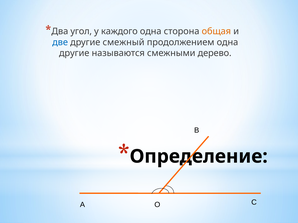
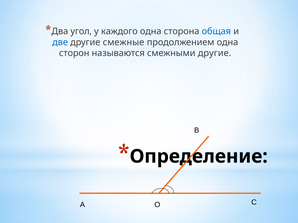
общая colour: orange -> blue
смежный: смежный -> смежные
другие at (74, 53): другие -> сторон
смежными дерево: дерево -> другие
